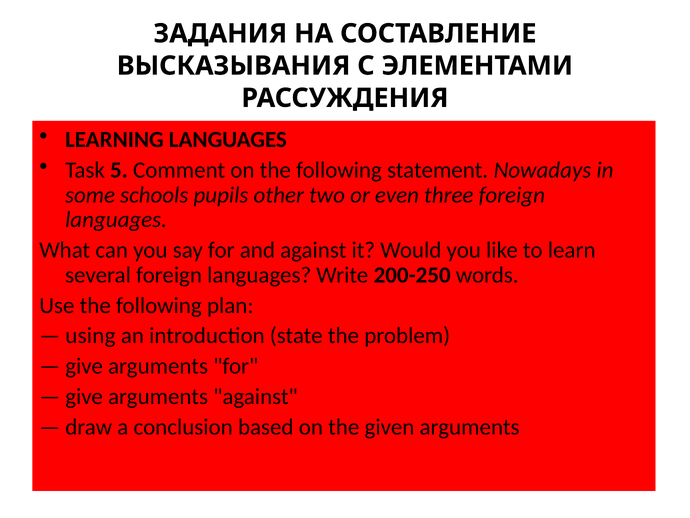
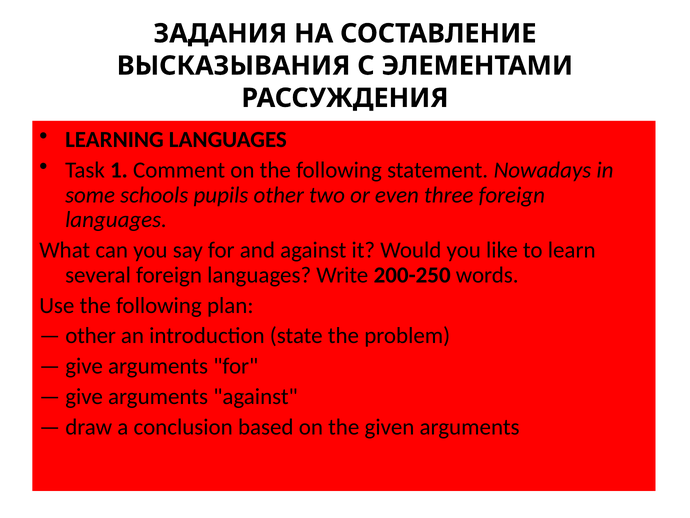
5: 5 -> 1
using at (90, 335): using -> other
